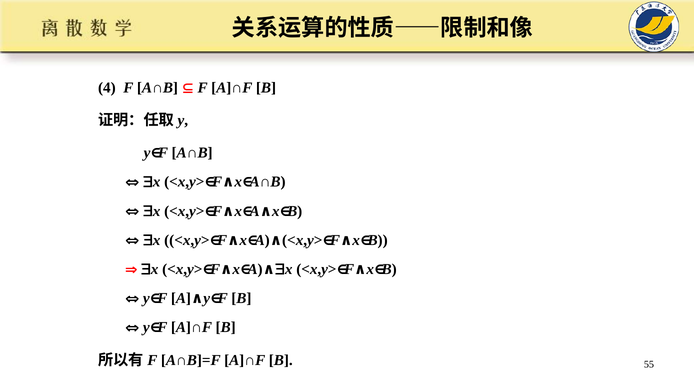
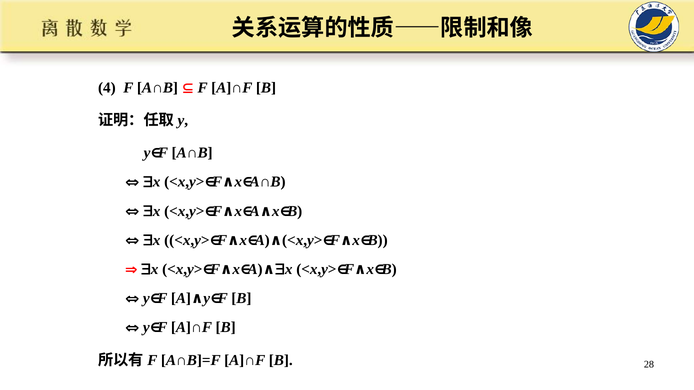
55: 55 -> 28
